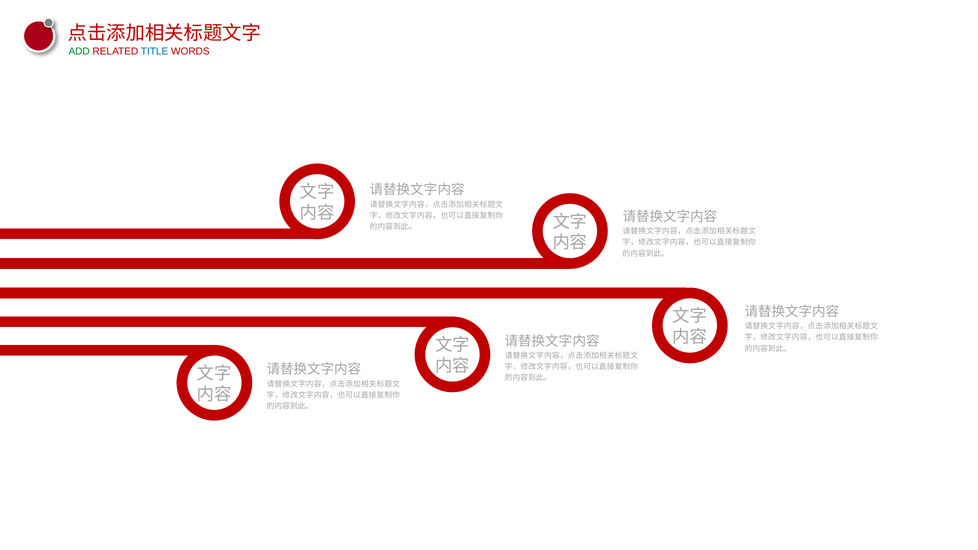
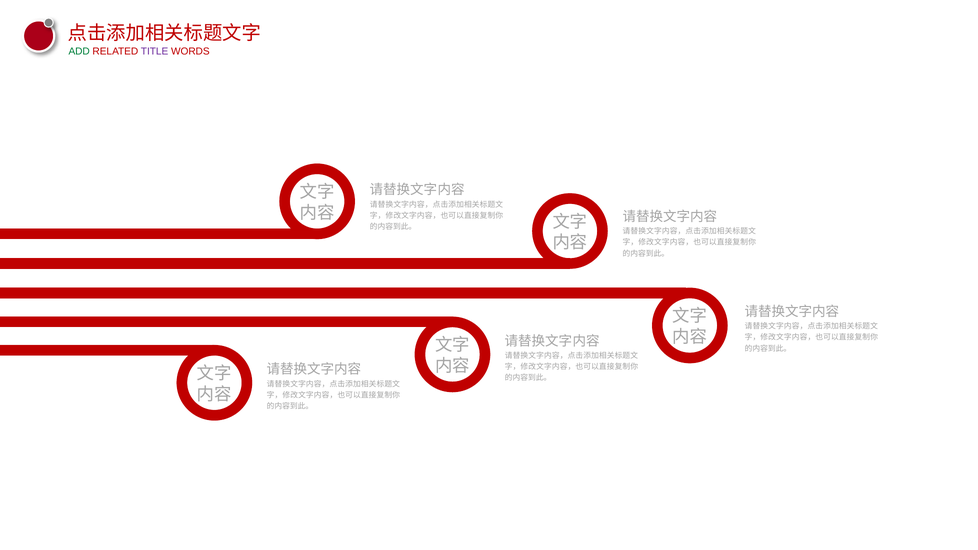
TITLE colour: blue -> purple
